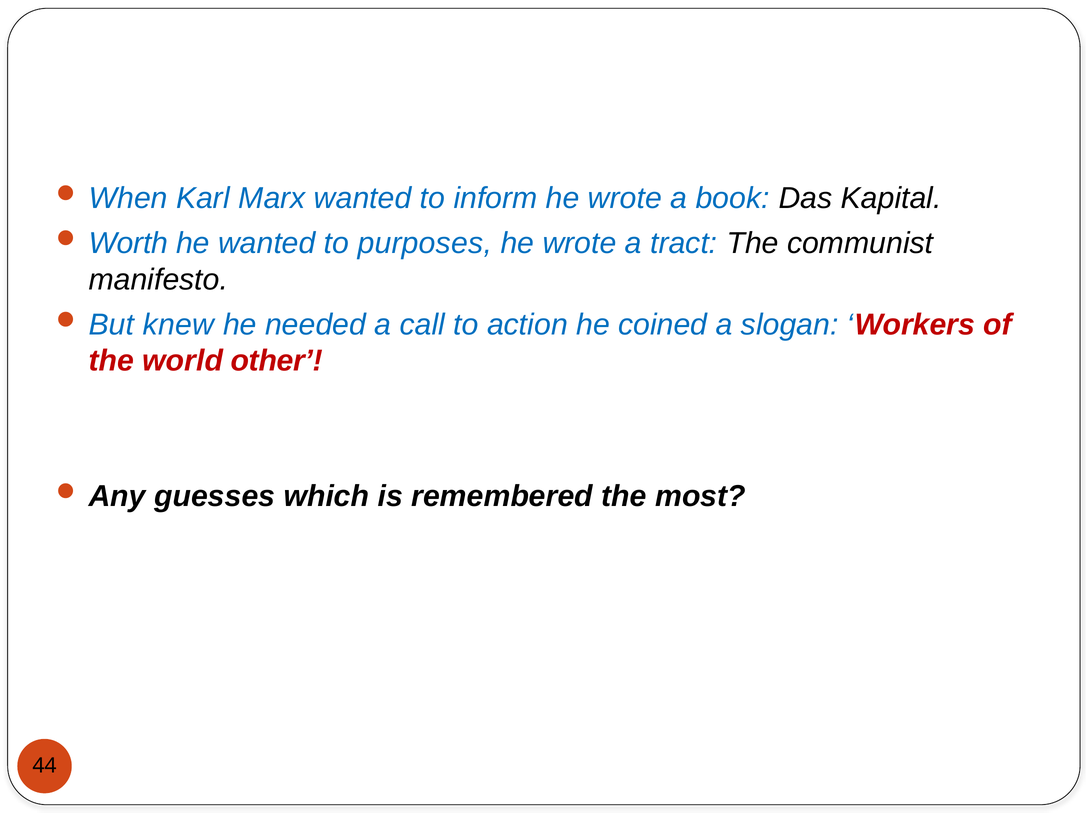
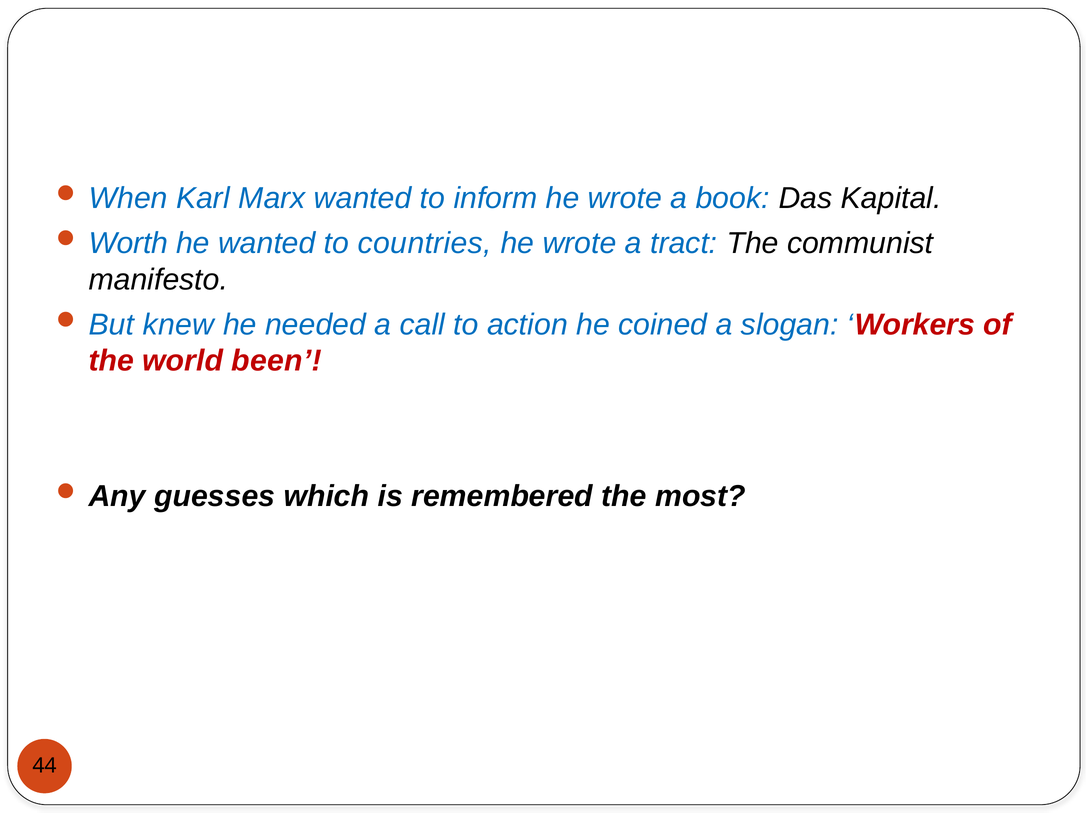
purposes: purposes -> countries
other: other -> been
